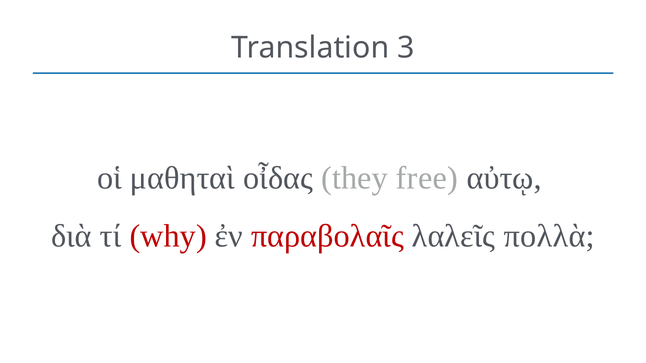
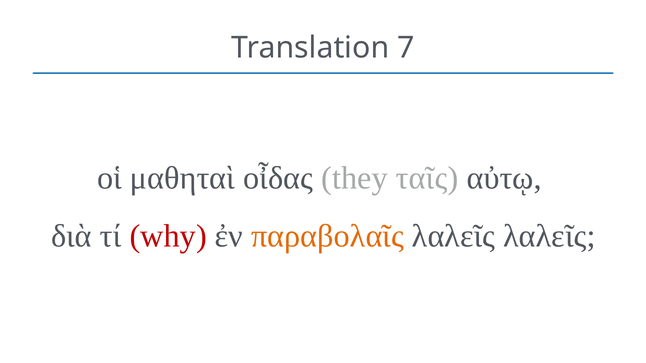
3: 3 -> 7
free: free -> ταῖς
παραβολαῖς colour: red -> orange
λαλεῖς πολλὰ: πολλὰ -> λαλεῖς
